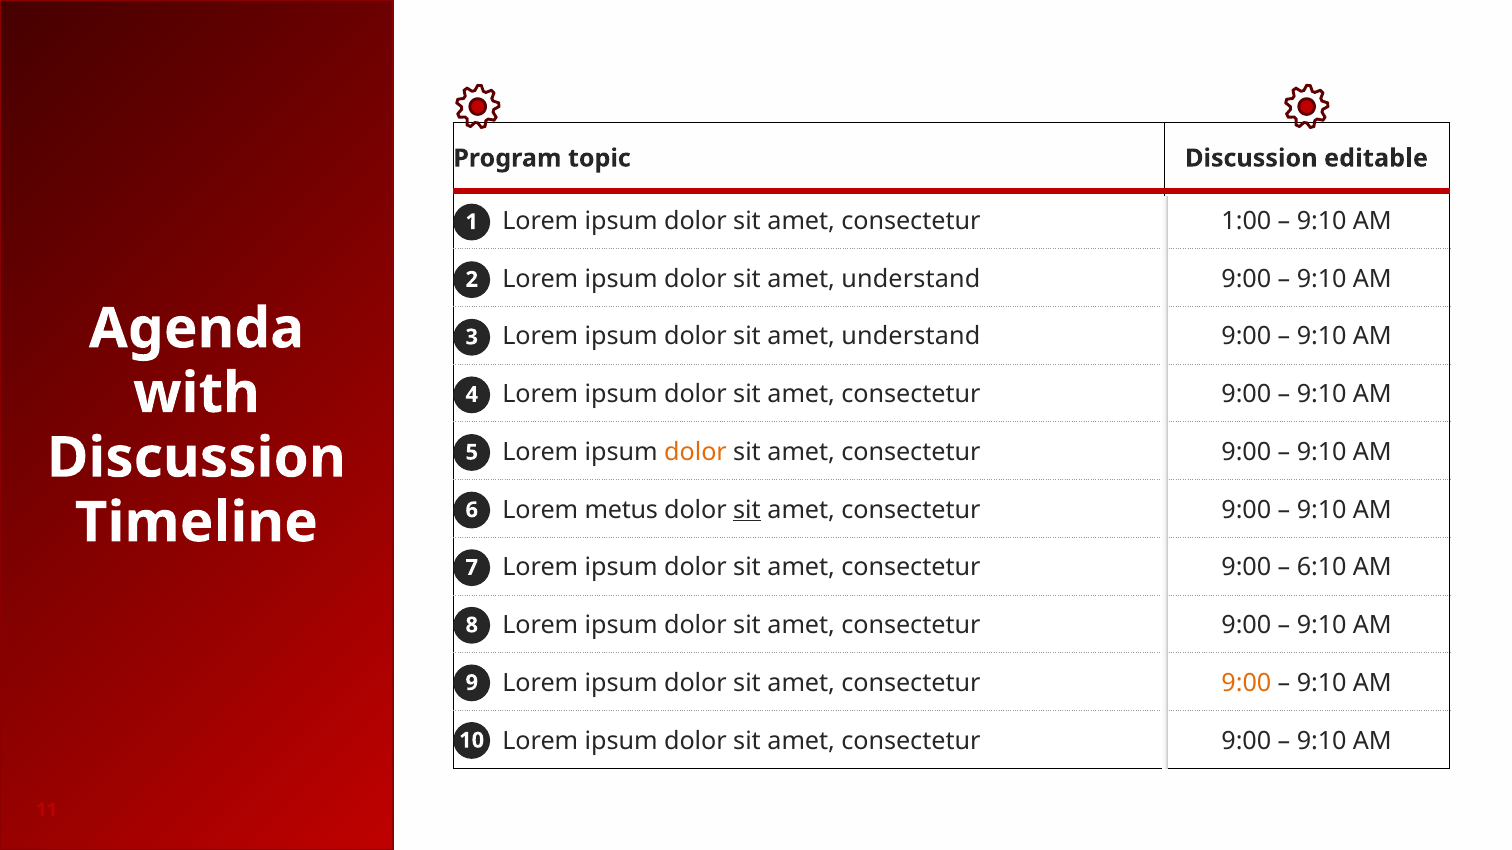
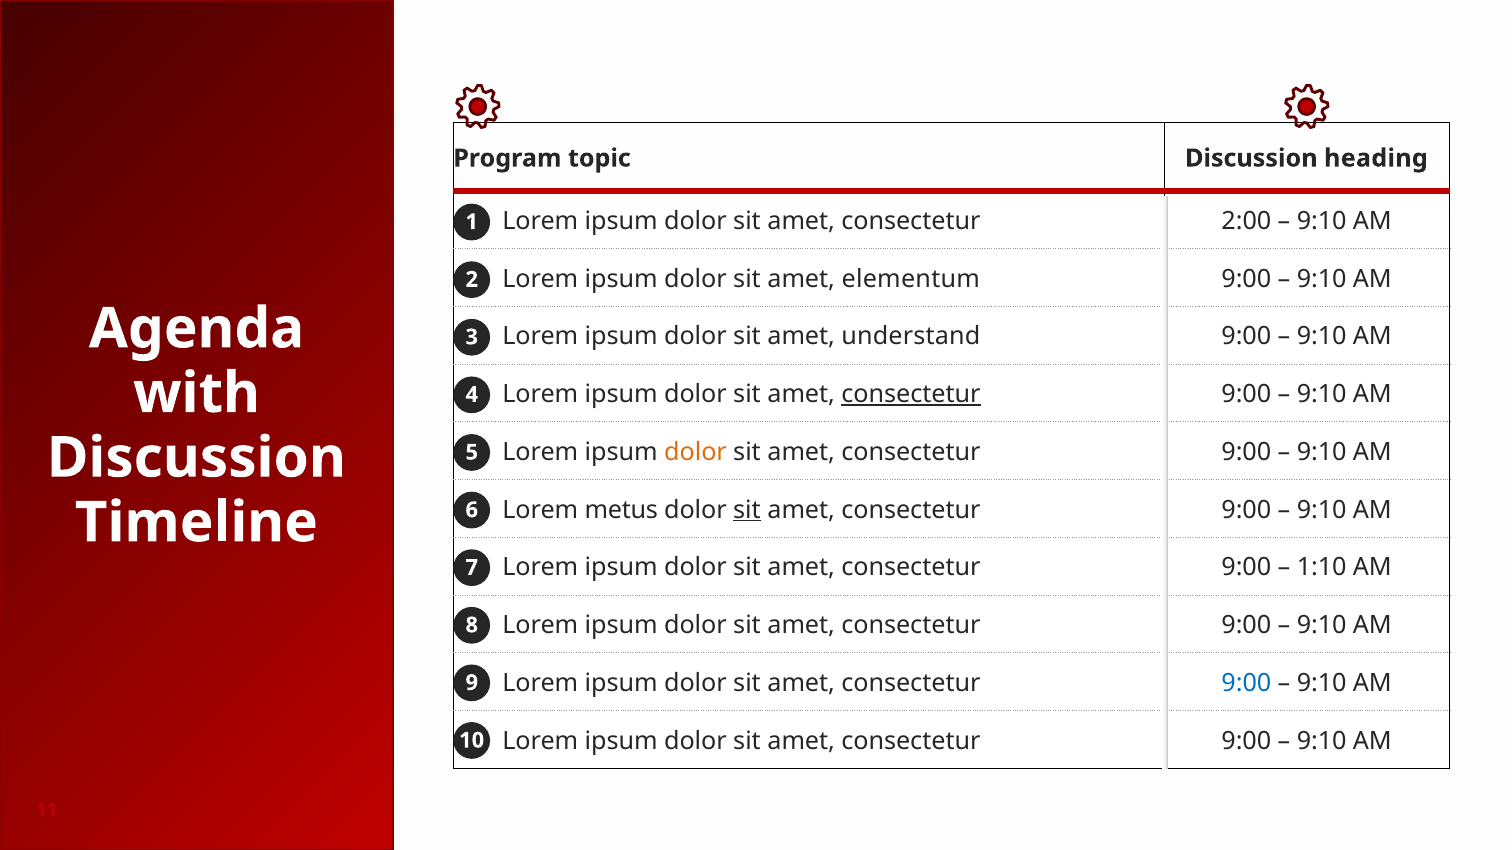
editable: editable -> heading
1:00: 1:00 -> 2:00
understand at (911, 279): understand -> elementum
consectetur at (911, 395) underline: none -> present
6:10: 6:10 -> 1:10
9:00 at (1246, 684) colour: orange -> blue
